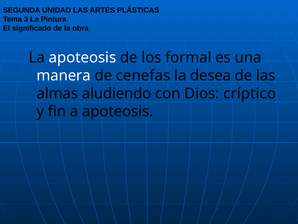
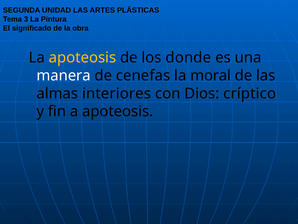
apoteosis at (82, 58) colour: white -> yellow
formal: formal -> donde
desea: desea -> moral
aludiendo: aludiendo -> interiores
